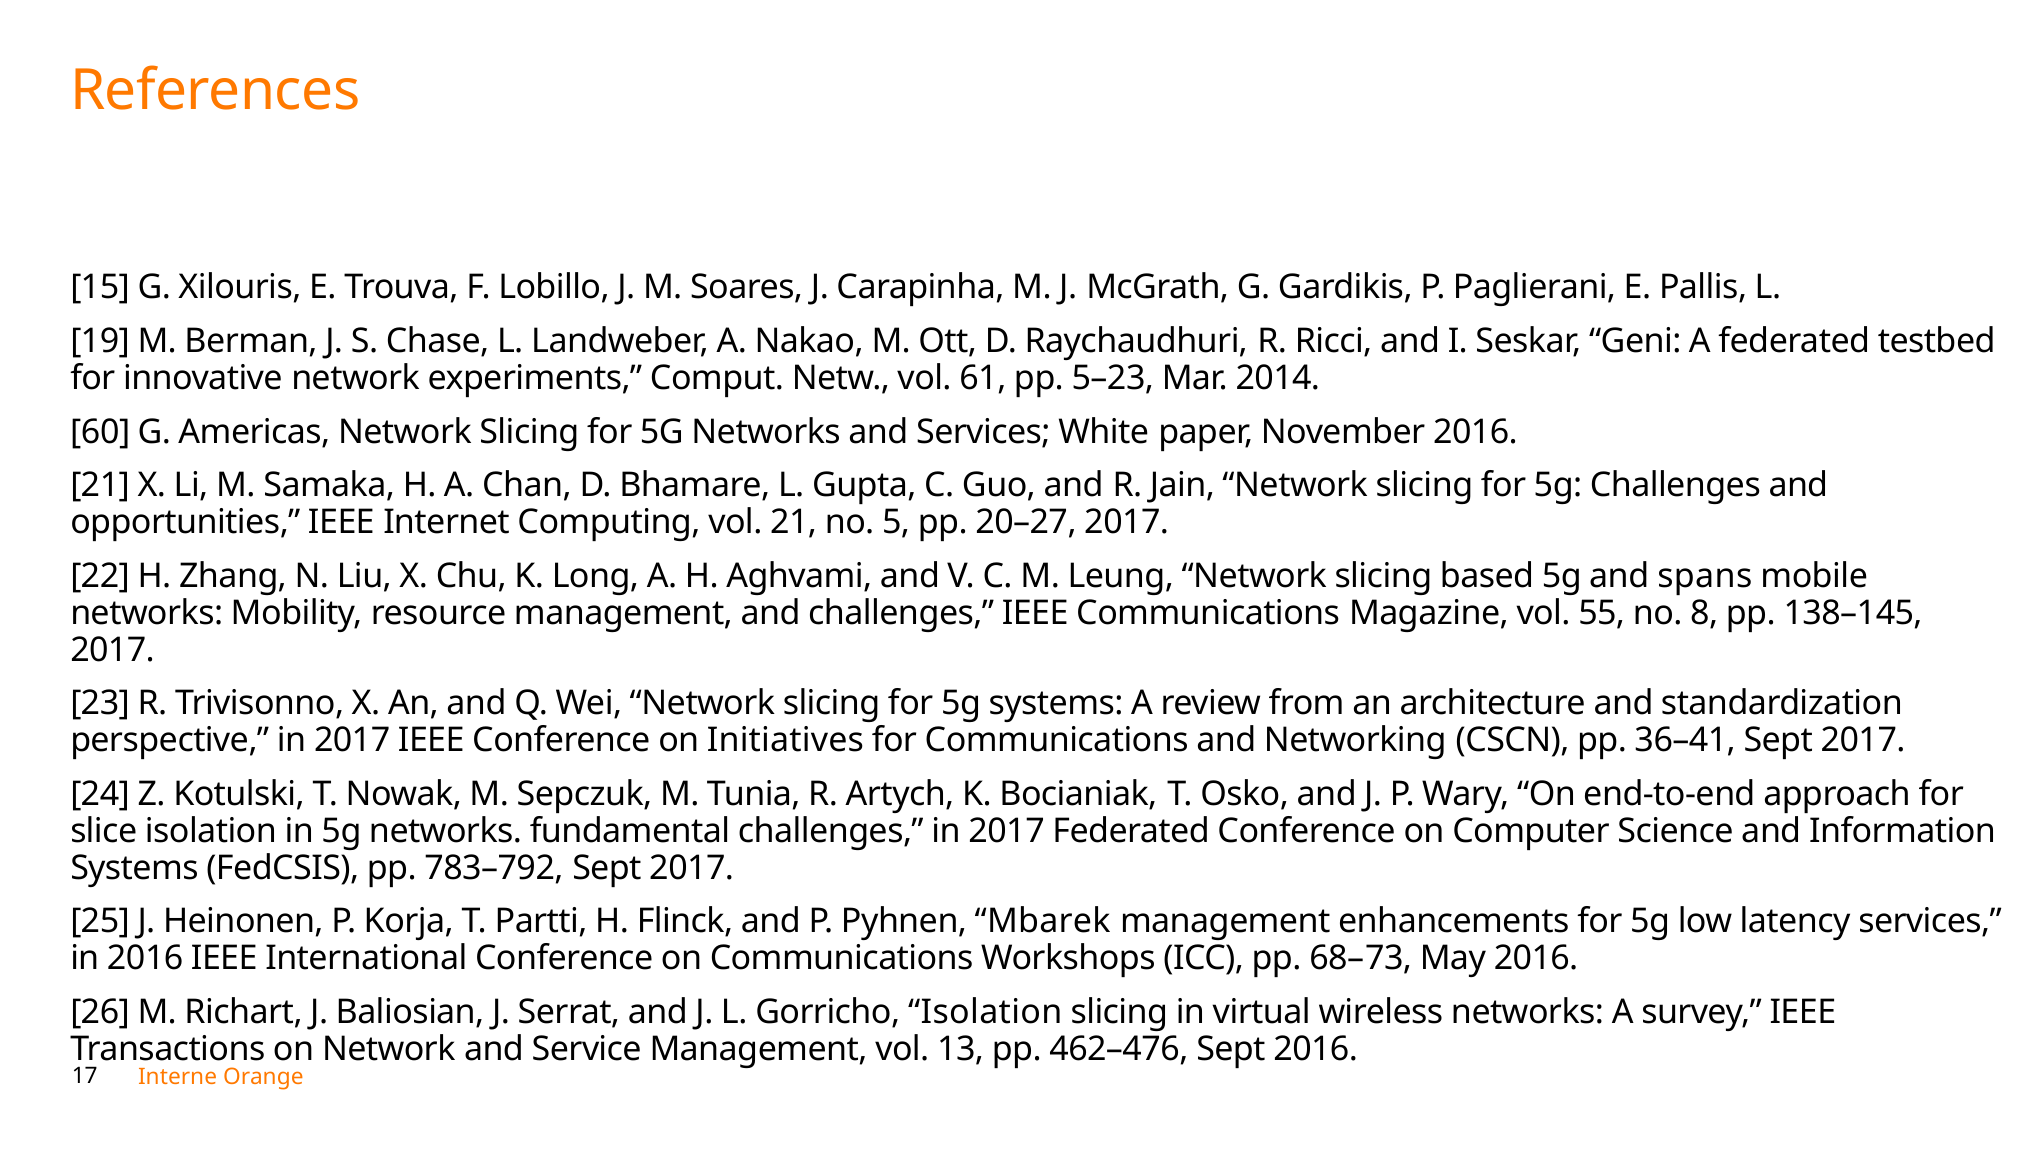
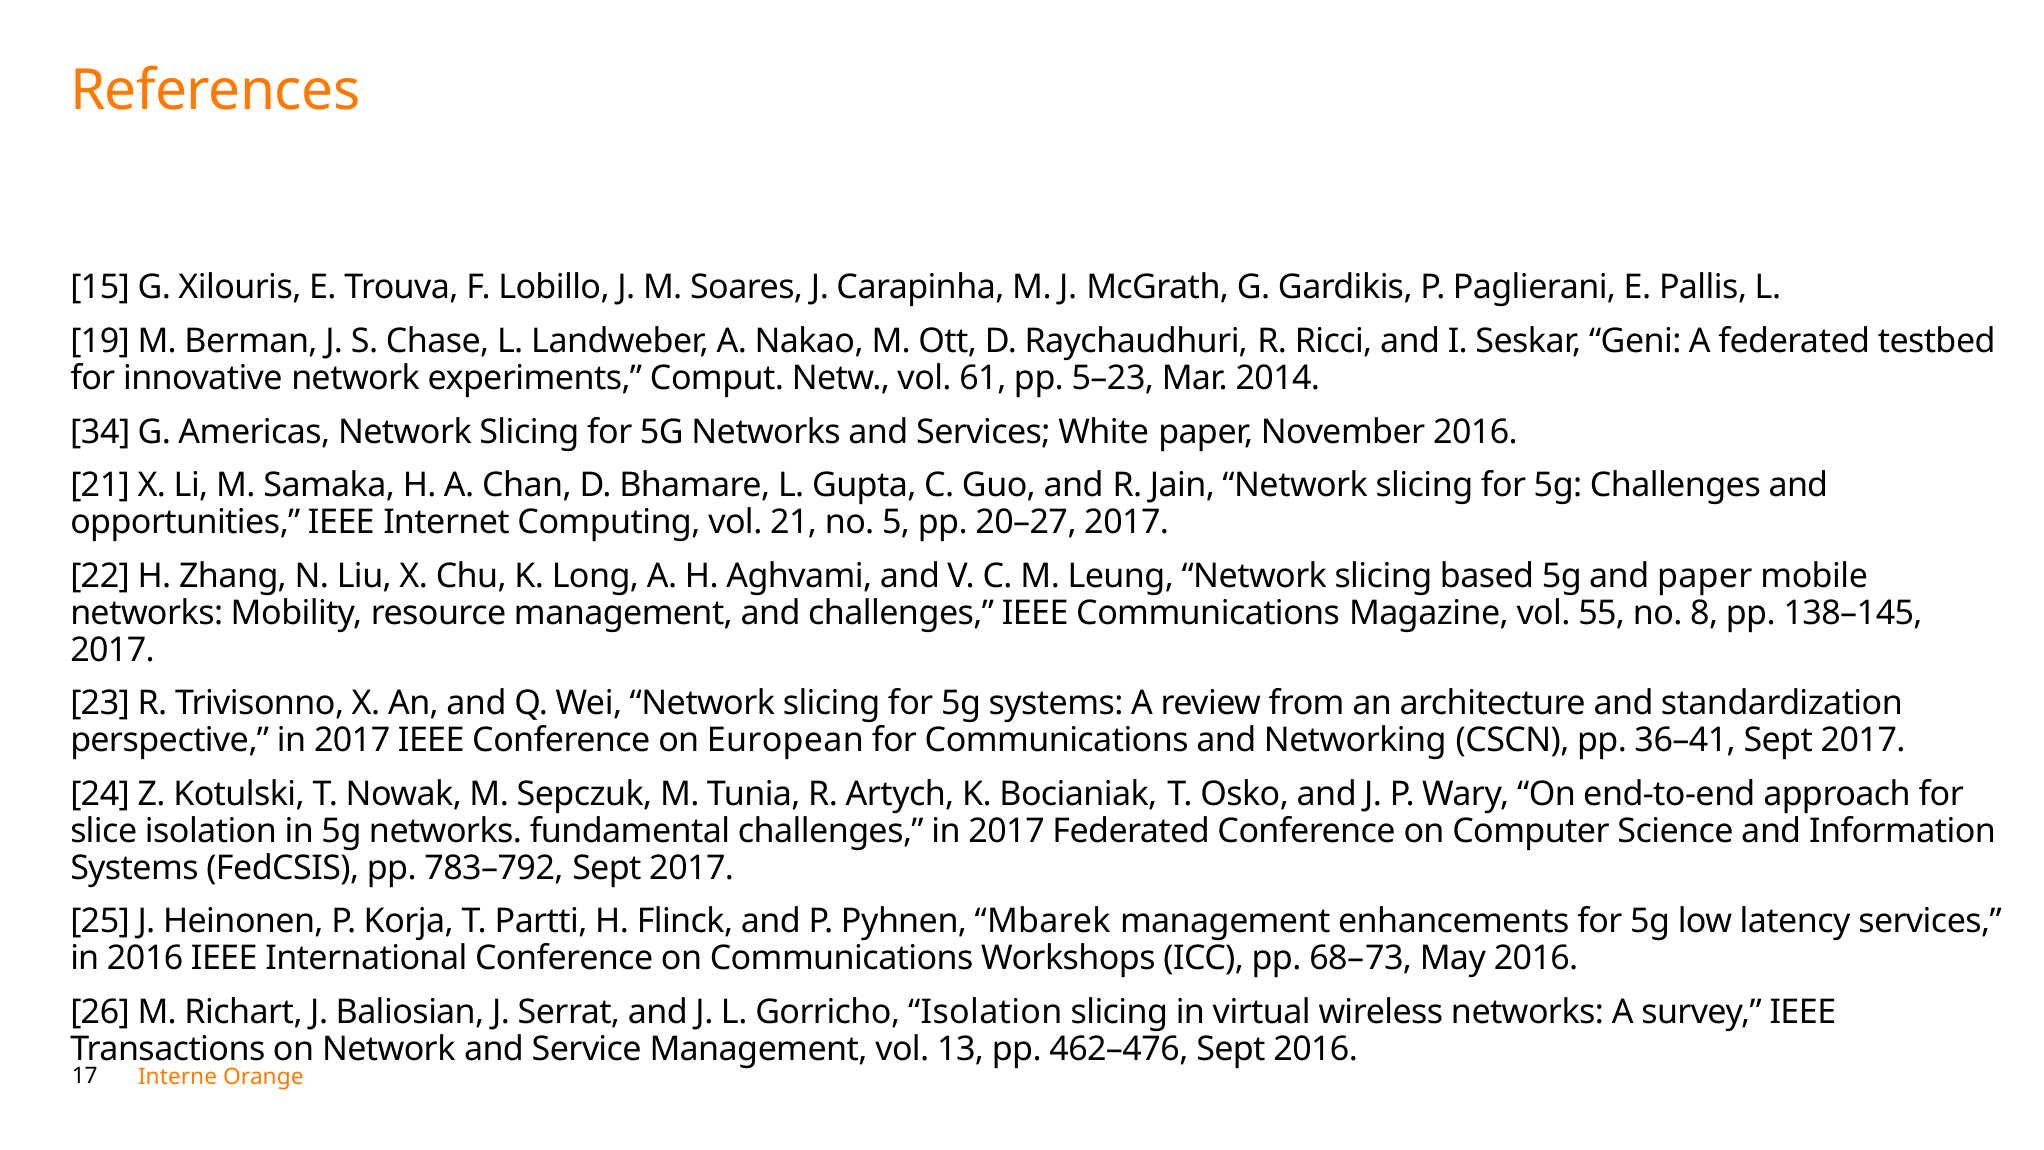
60: 60 -> 34
and spans: spans -> paper
Initiatives: Initiatives -> European
